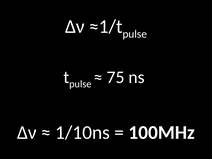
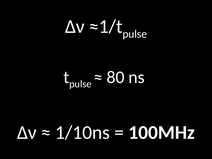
75: 75 -> 80
